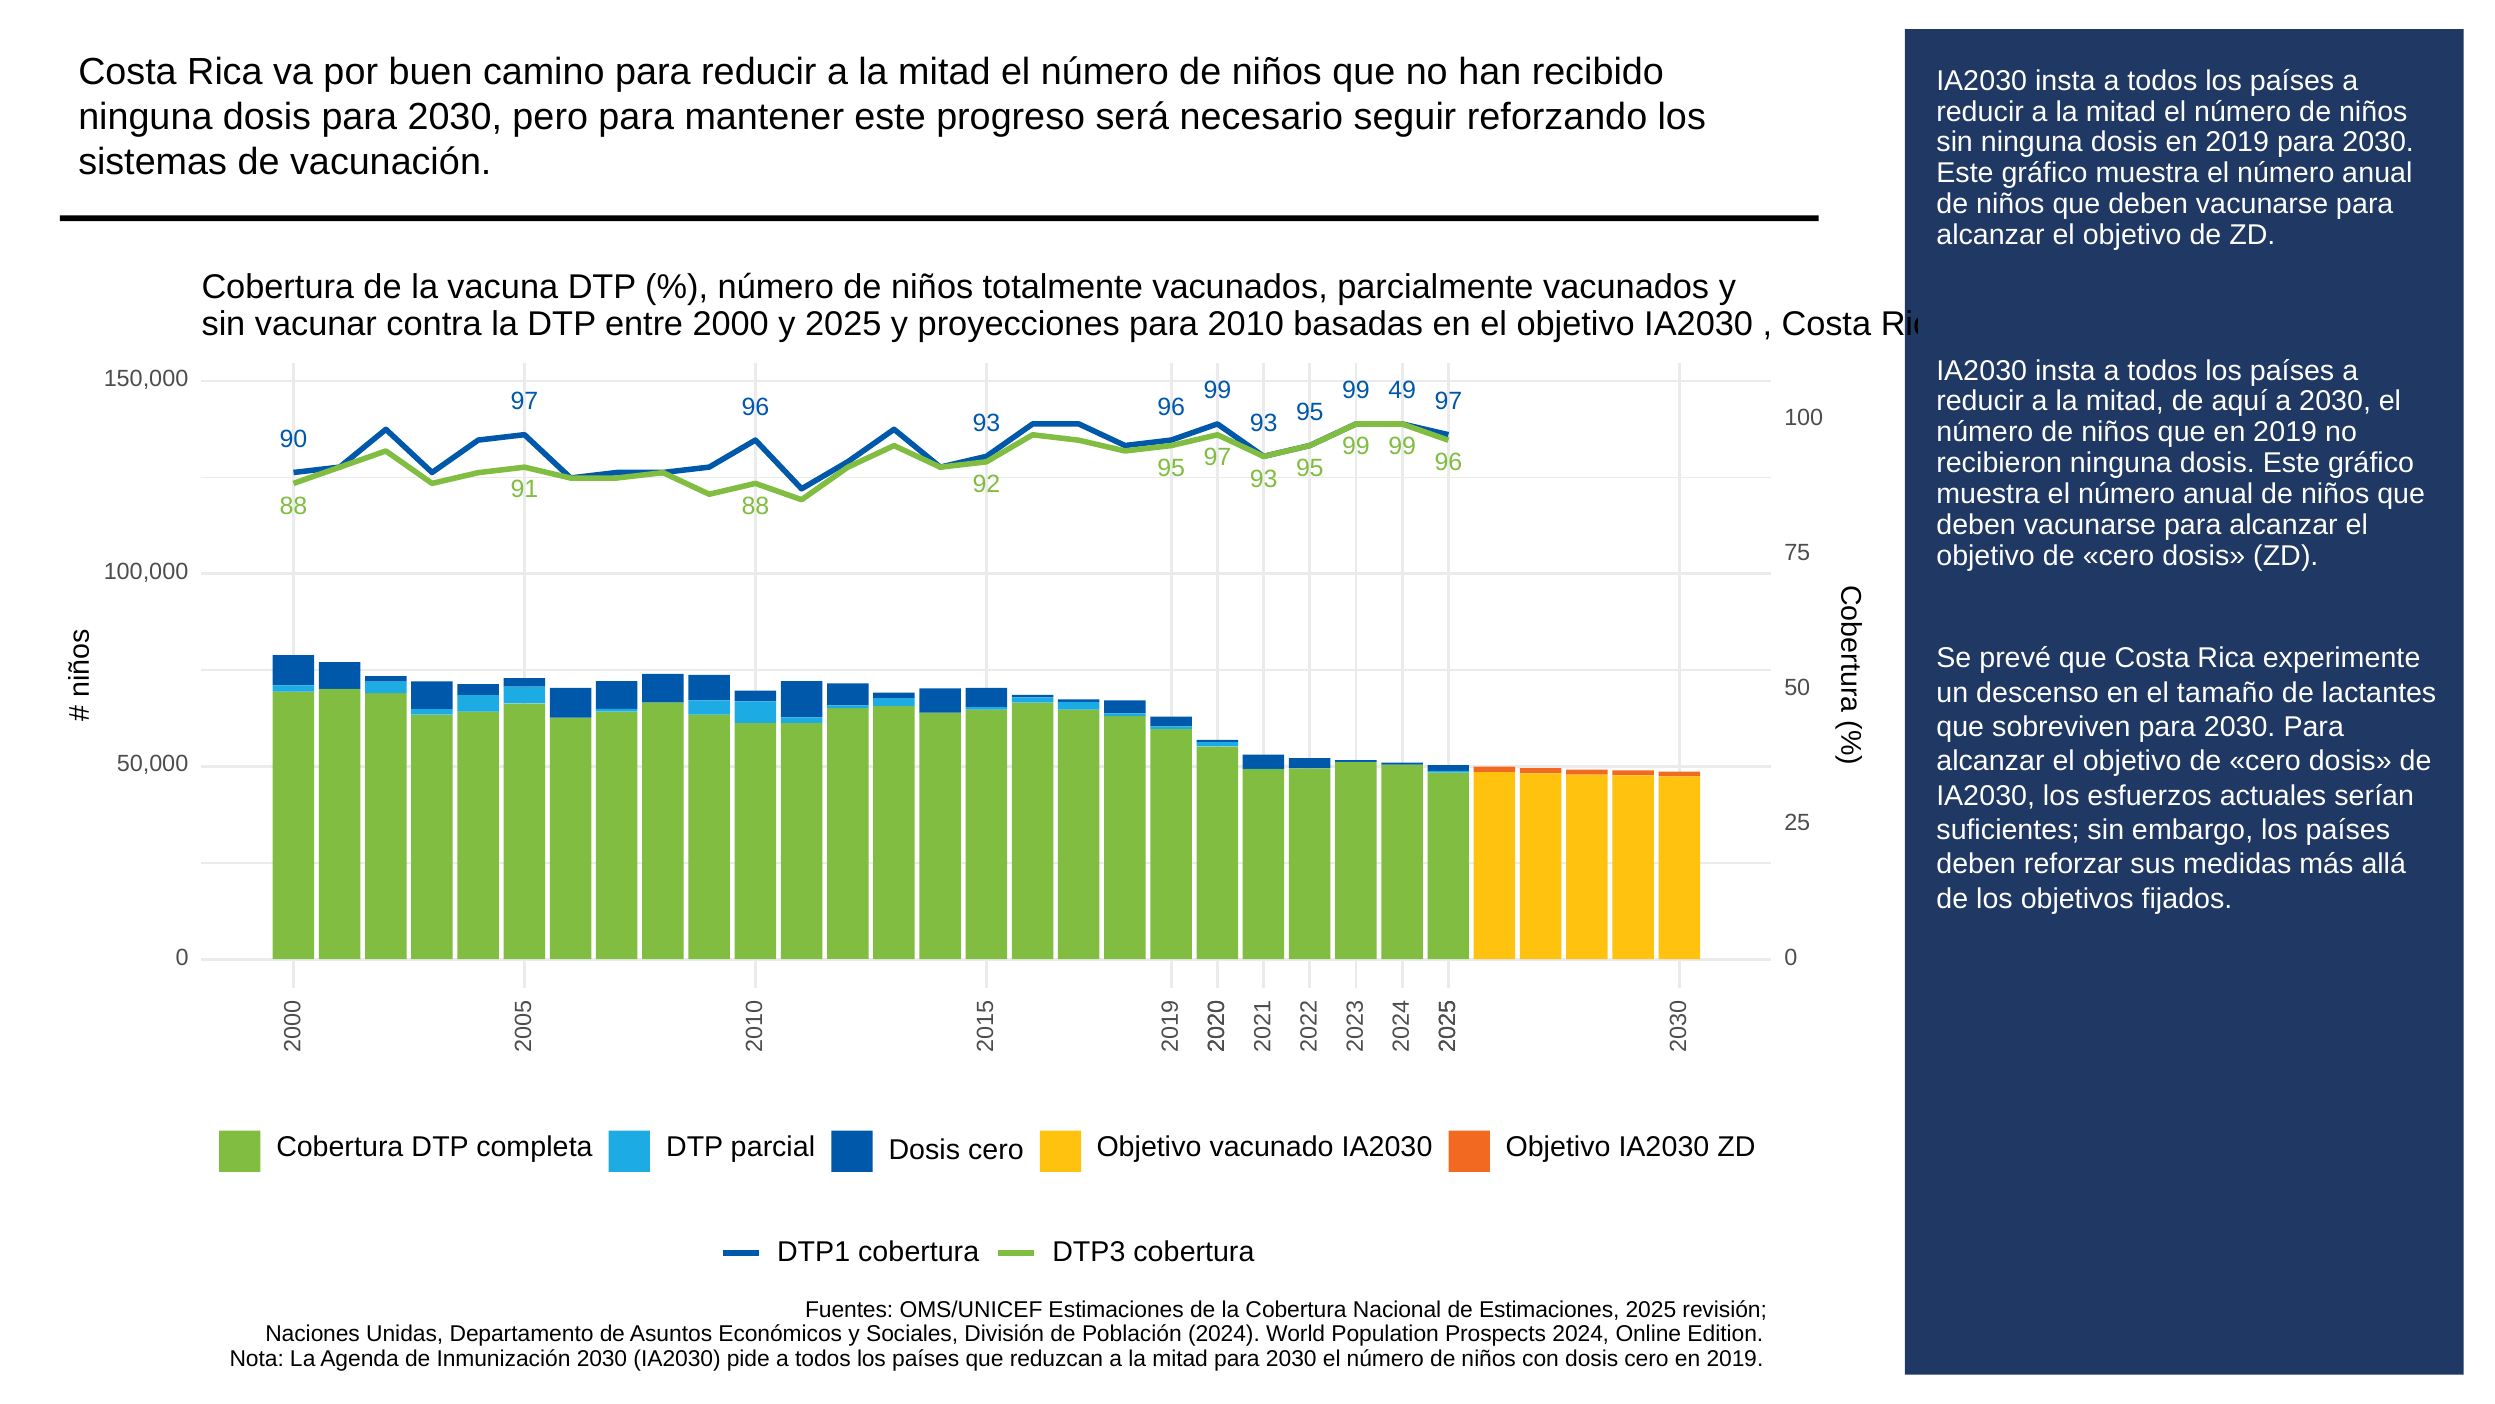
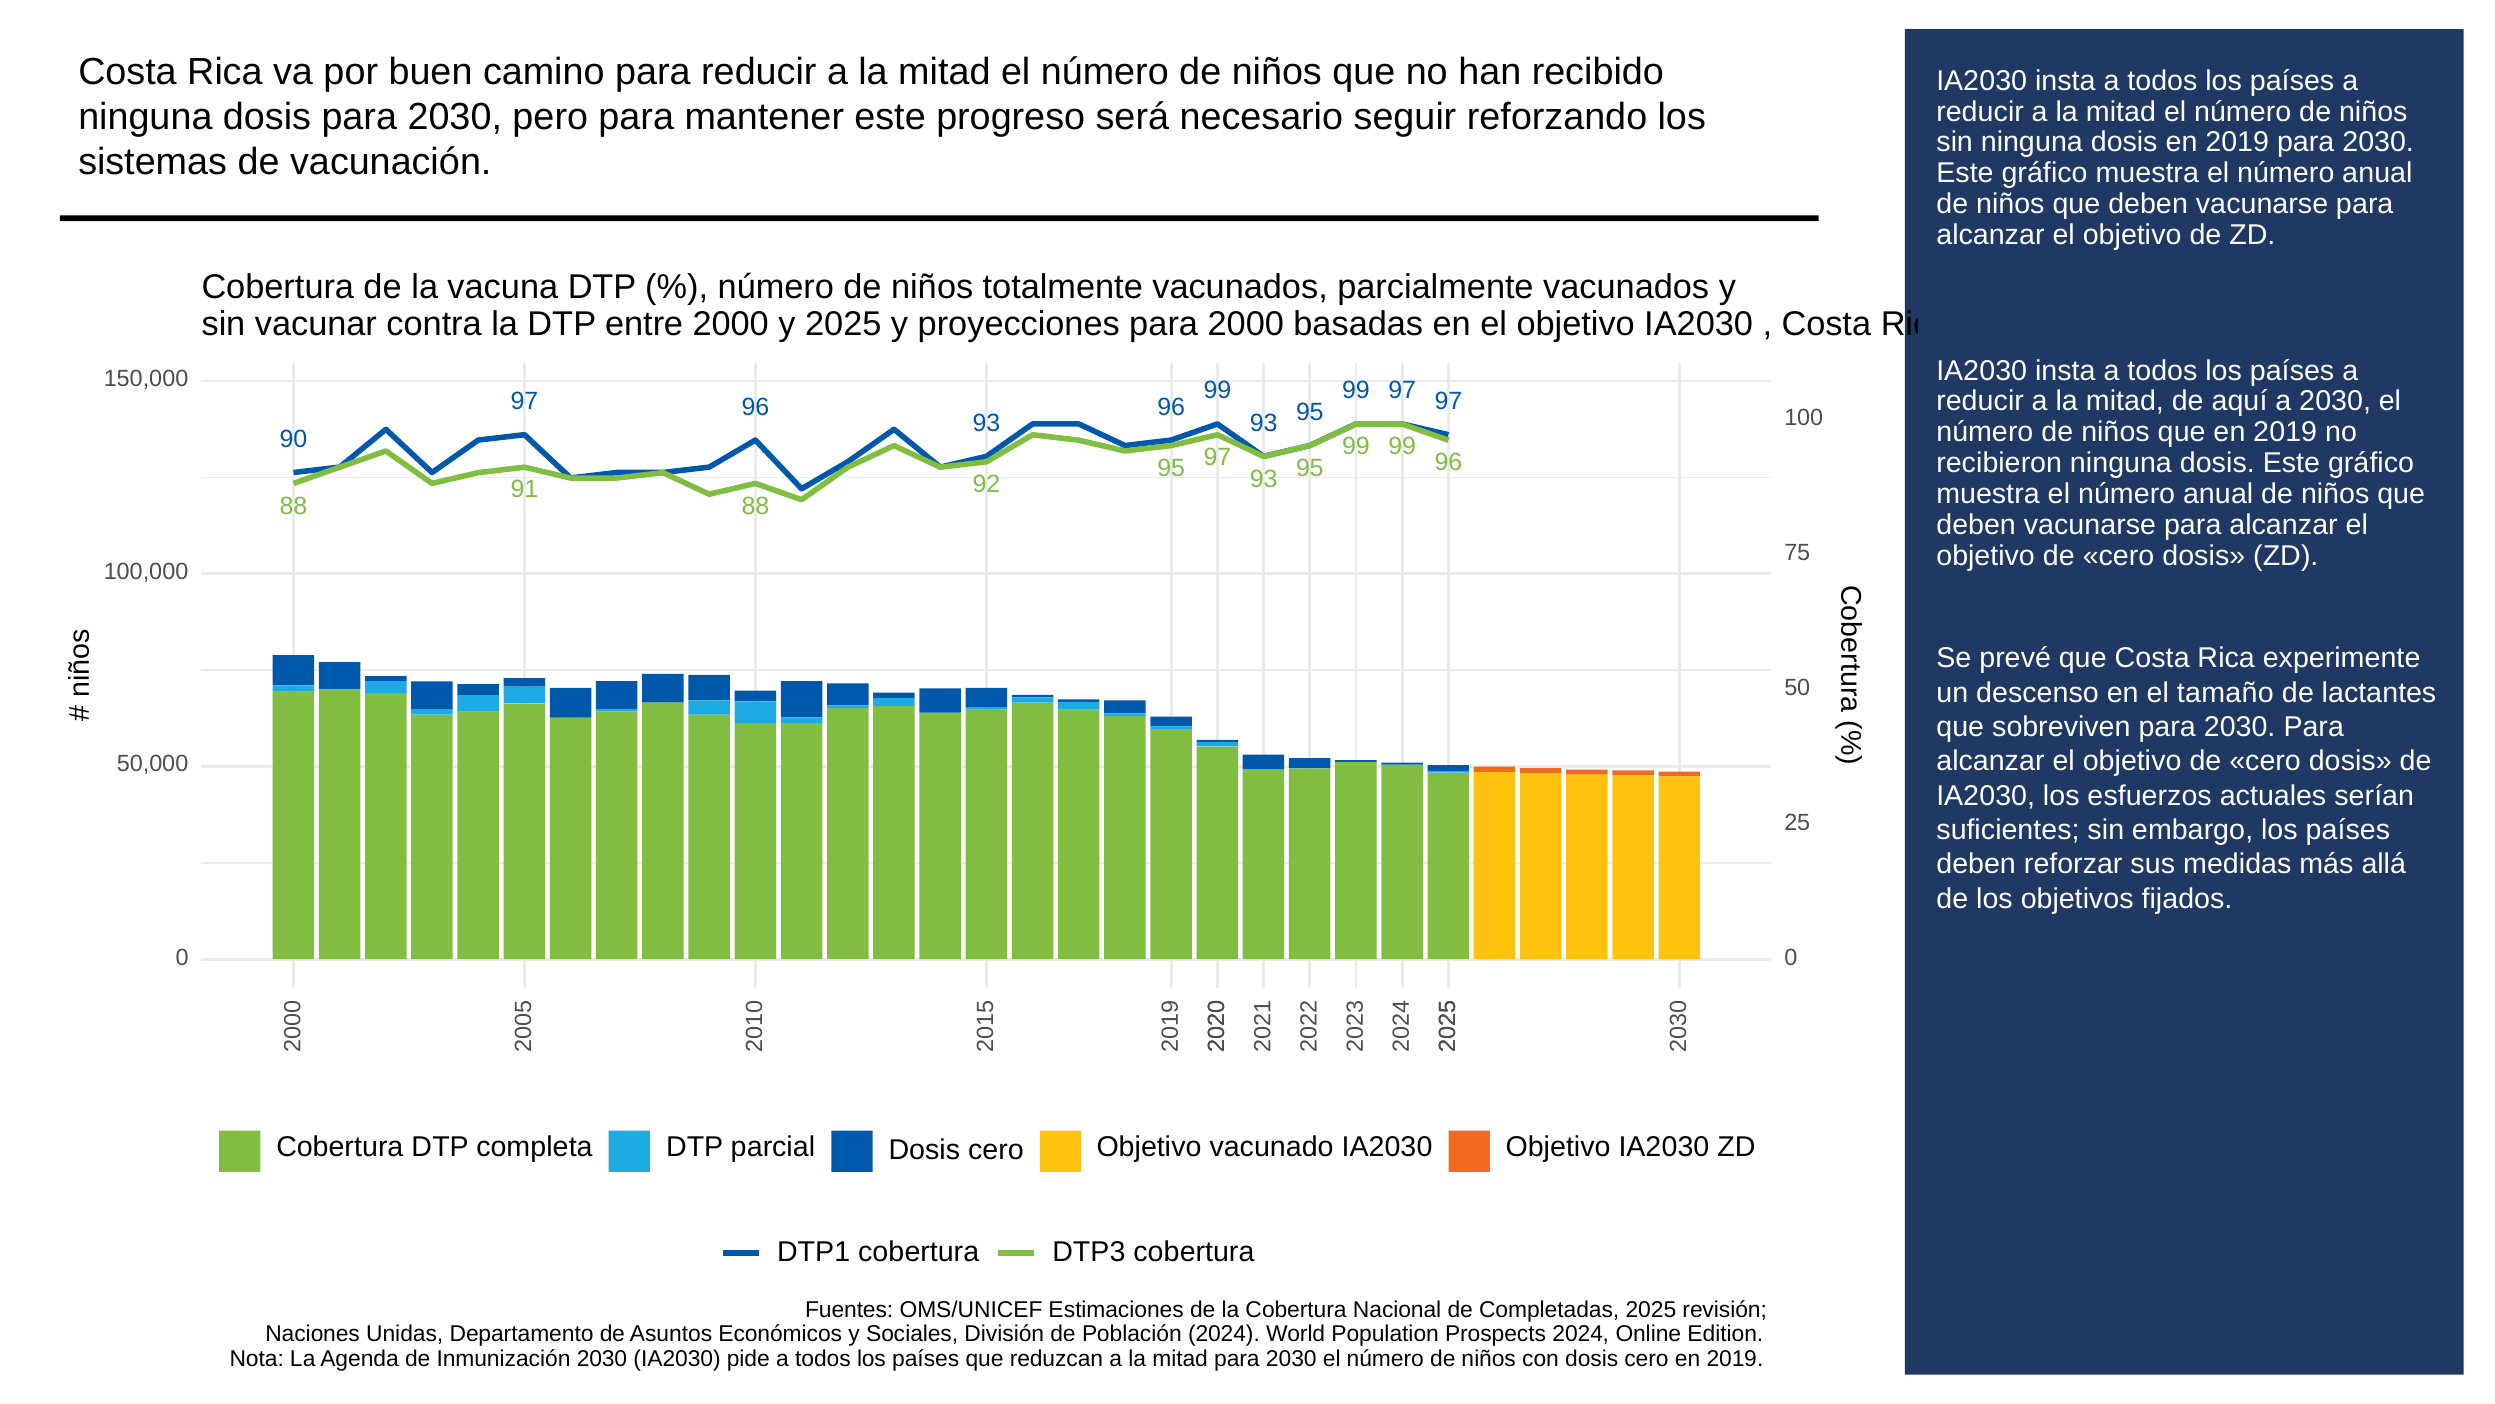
para 2010: 2010 -> 2000
99 49: 49 -> 97
de Estimaciones: Estimaciones -> Completadas
